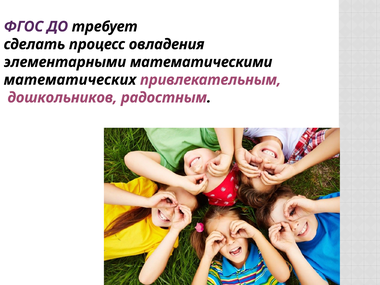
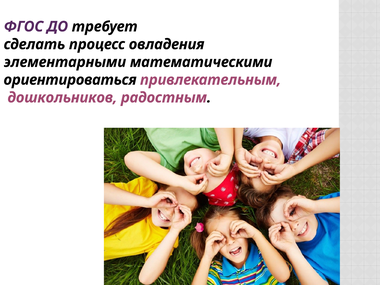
математических: математических -> ориентироваться
